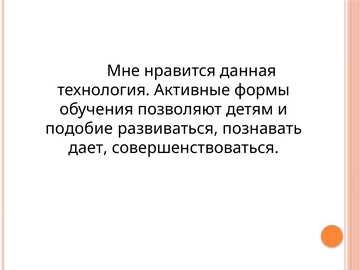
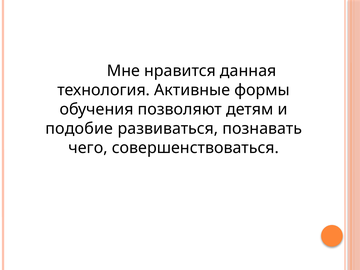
дает: дает -> чего
